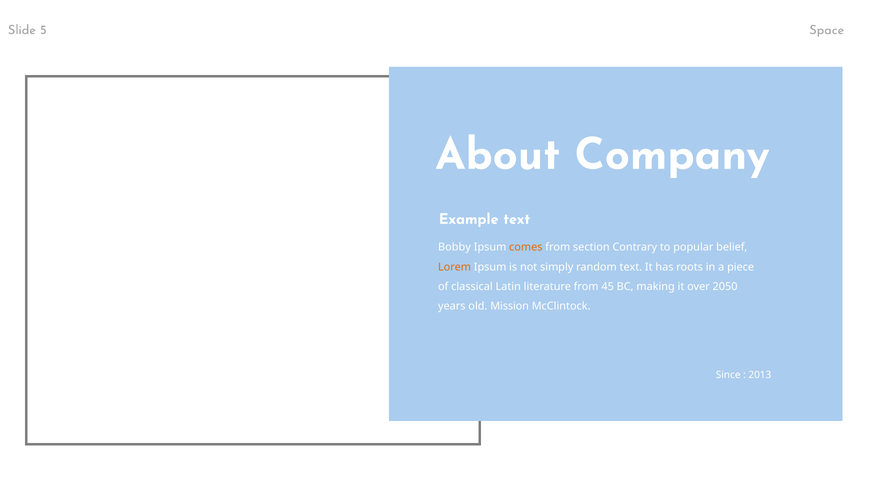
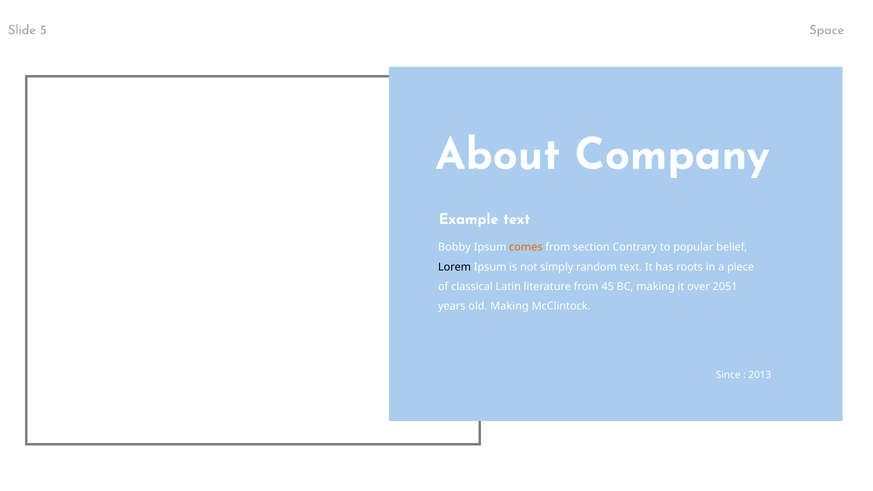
Lorem colour: orange -> black
2050: 2050 -> 2051
old Mission: Mission -> Making
